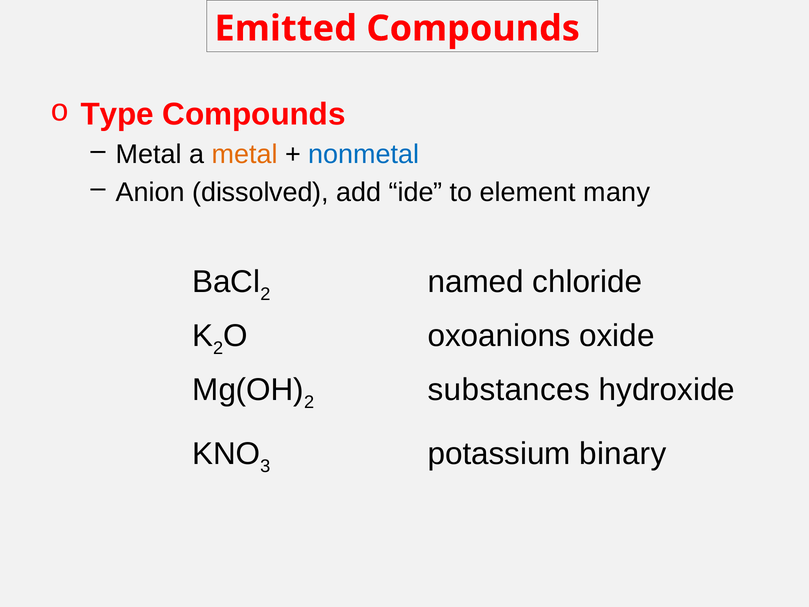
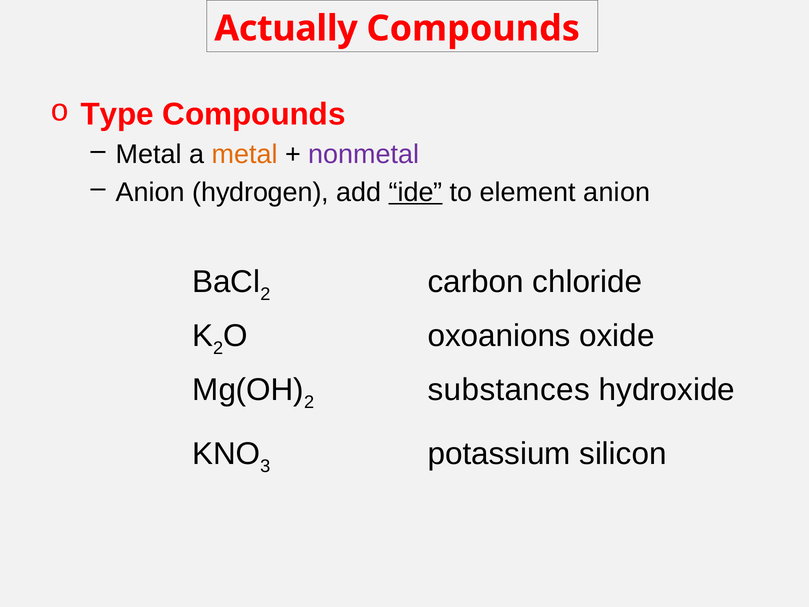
Emitted: Emitted -> Actually
nonmetal colour: blue -> purple
dissolved: dissolved -> hydrogen
ide underline: none -> present
element many: many -> anion
named: named -> carbon
binary: binary -> silicon
